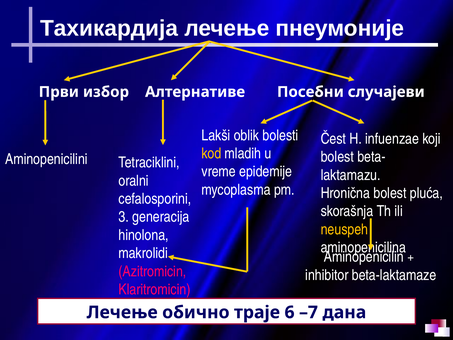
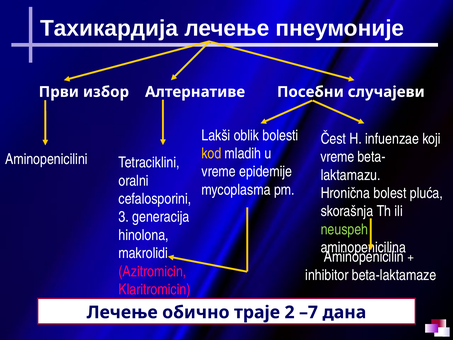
bolest at (337, 157): bolest -> vreme
neuspeh colour: yellow -> light green
6: 6 -> 2
